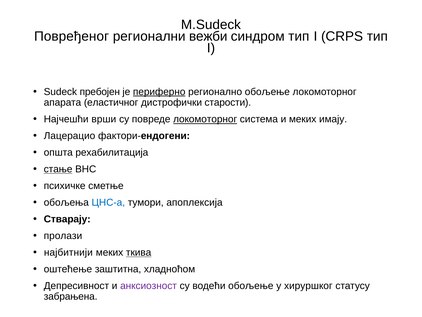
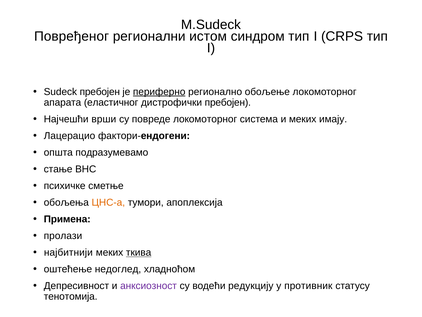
вежби: вежби -> истом
дистрофички старости: старости -> пребојен
локомоторног at (205, 119) underline: present -> none
рехабилитација: рехабилитација -> подразумевамо
стање underline: present -> none
ЦНС-а colour: blue -> orange
Стварају: Стварају -> Примена
заштитна: заштитна -> недоглед
водећи обољење: обољење -> редукцију
хируршког: хируршког -> противник
забрањена: забрањена -> тенотомија
